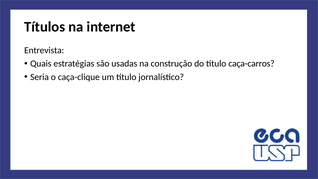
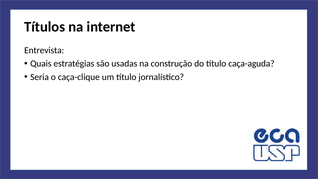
caça-carros: caça-carros -> caça-aguda
